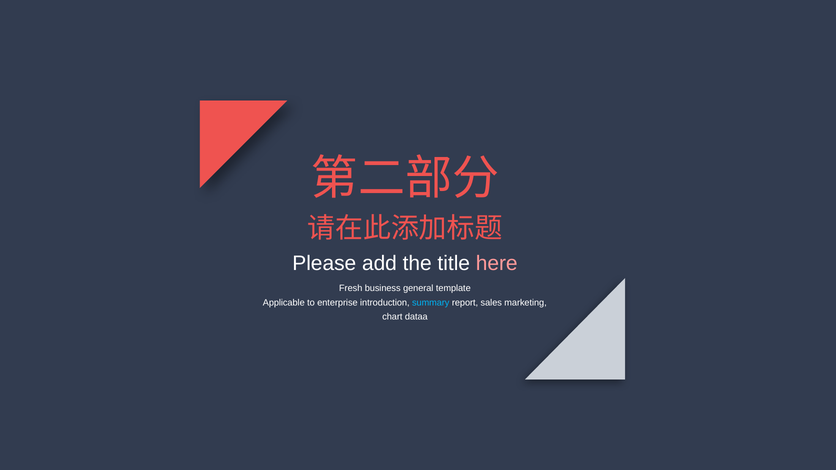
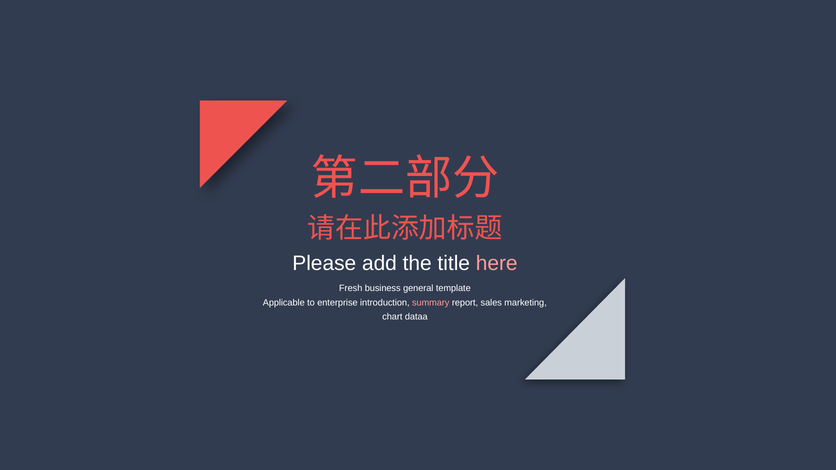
summary colour: light blue -> pink
